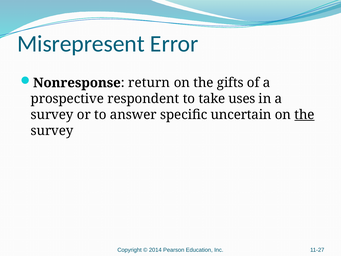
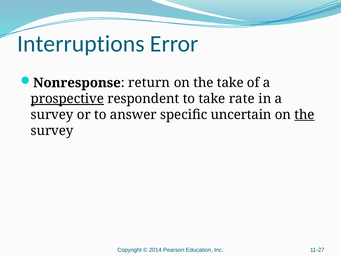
Misrepresent: Misrepresent -> Interruptions
the gifts: gifts -> take
prospective underline: none -> present
uses: uses -> rate
